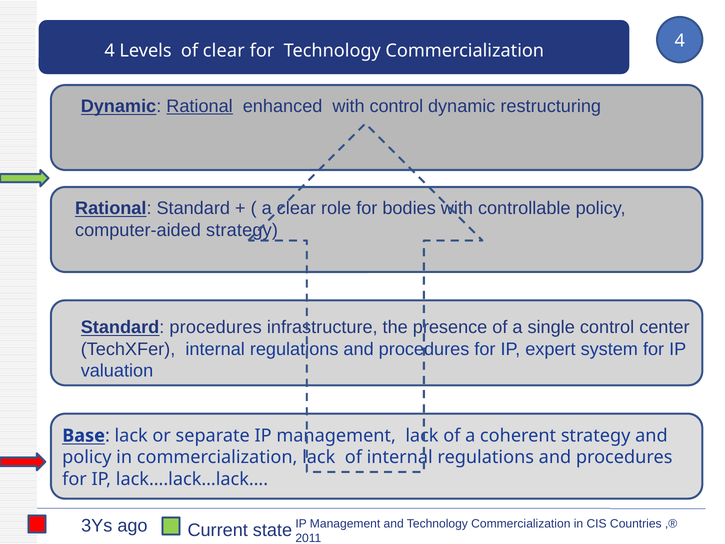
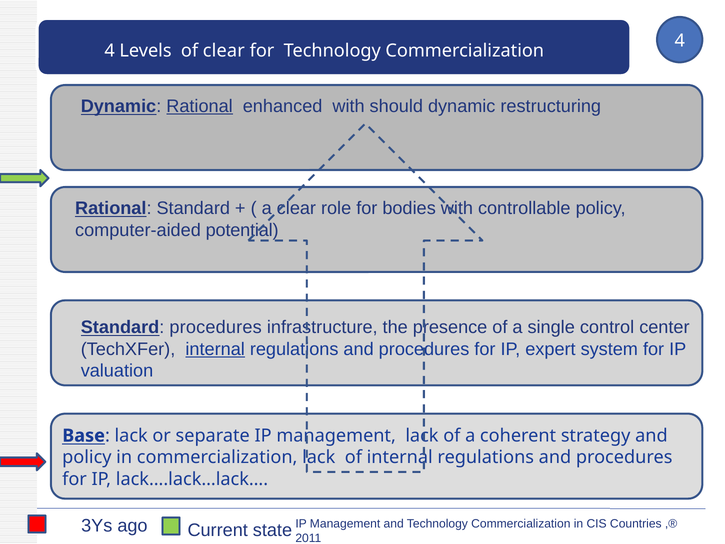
with control: control -> should
computer-aided strategy: strategy -> potential
internal at (215, 349) underline: none -> present
